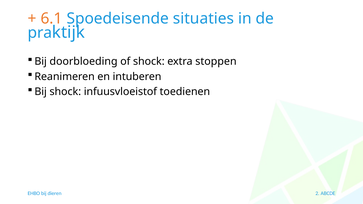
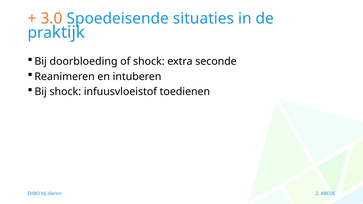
6.1: 6.1 -> 3.0
stoppen: stoppen -> seconde
